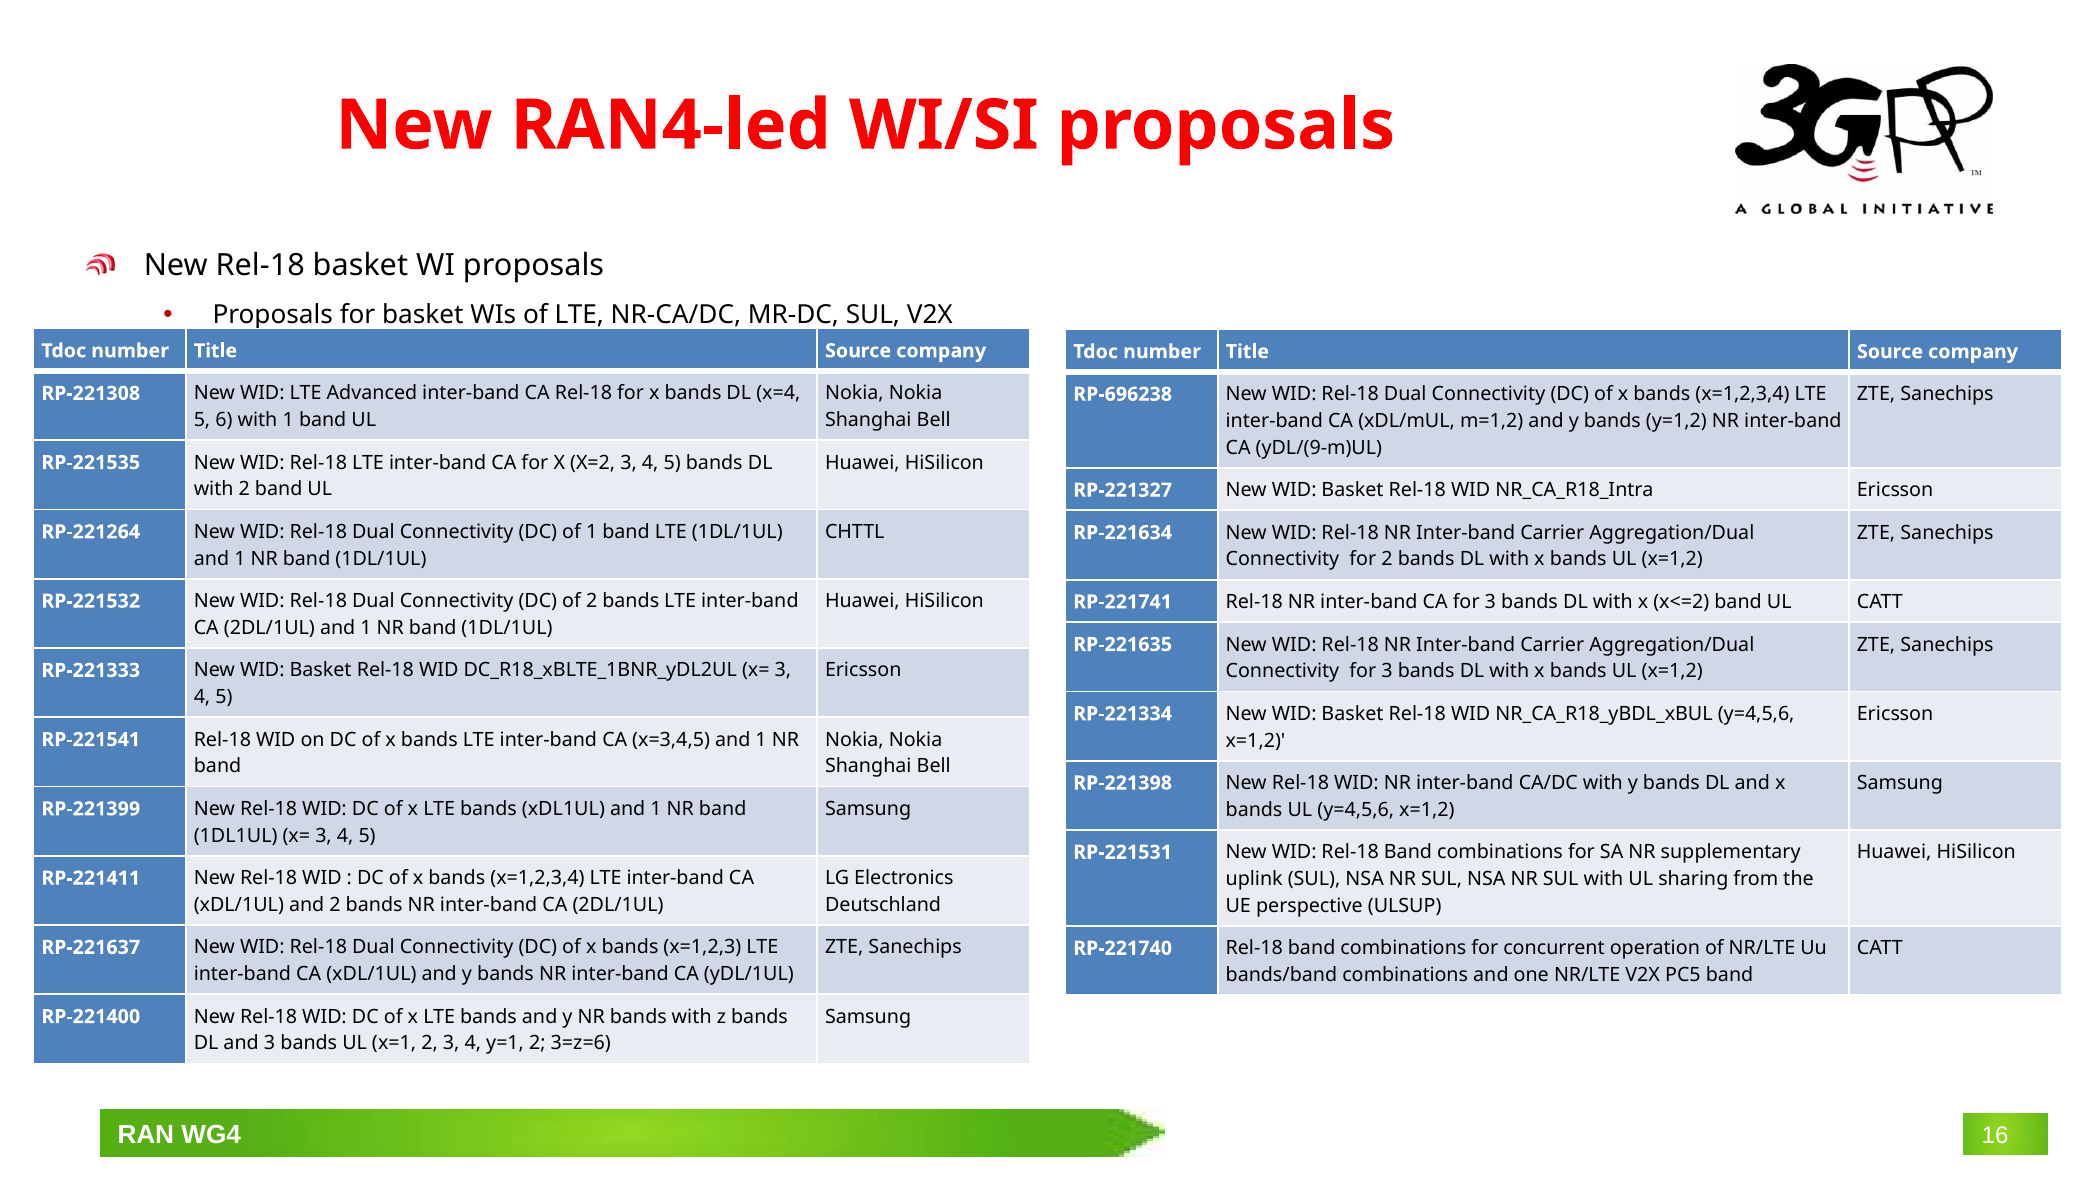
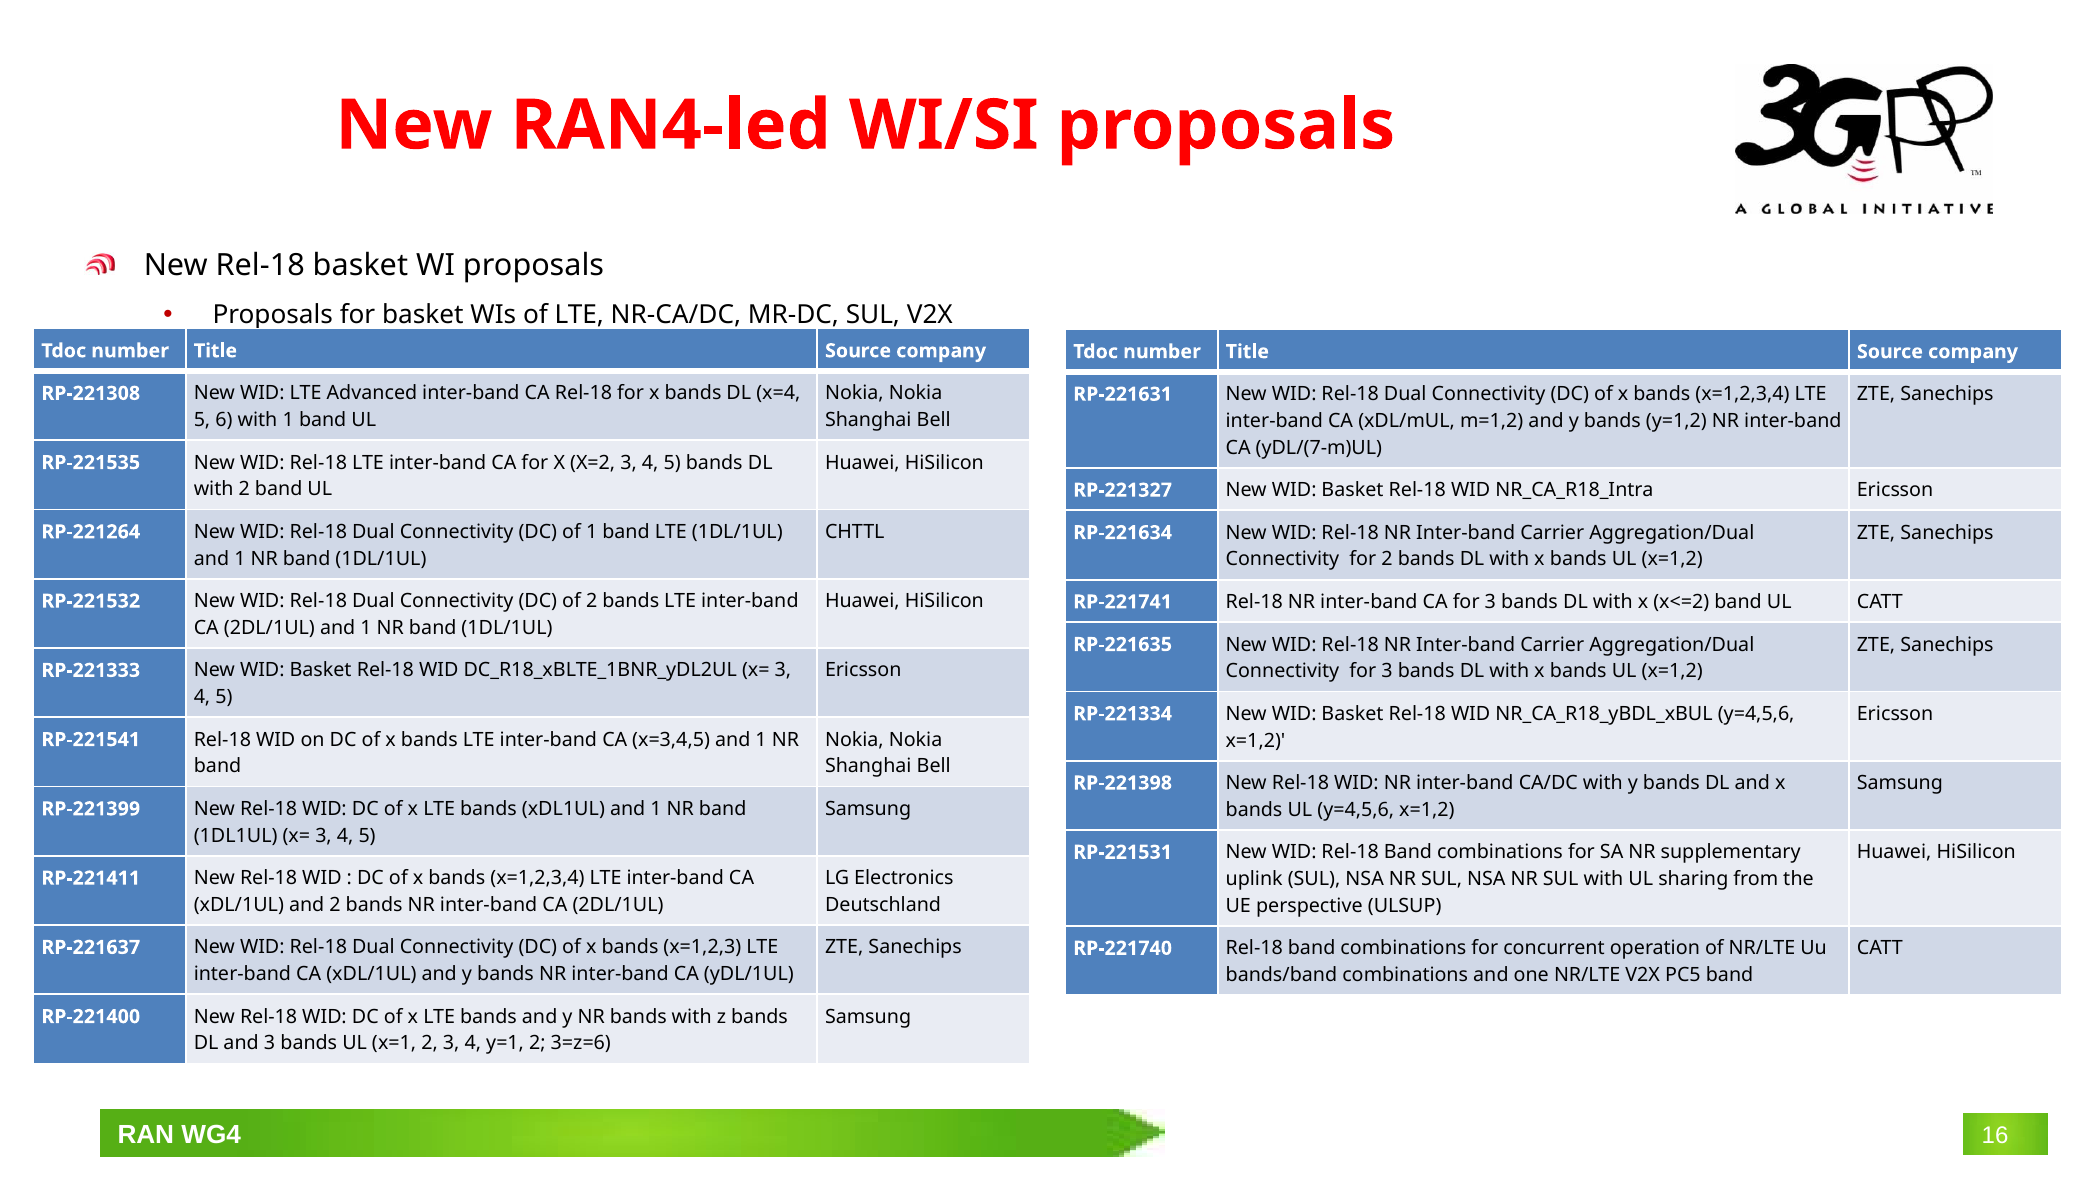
RP-696238: RP-696238 -> RP-221631
yDL/(9-m)UL: yDL/(9-m)UL -> yDL/(7-m)UL
